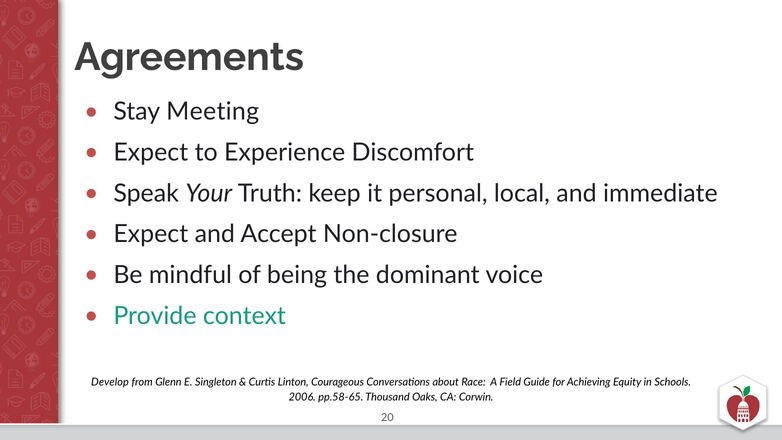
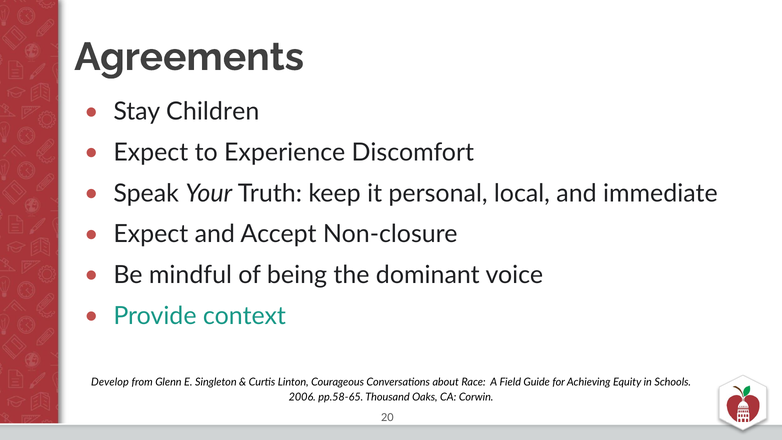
Meeting: Meeting -> Children
